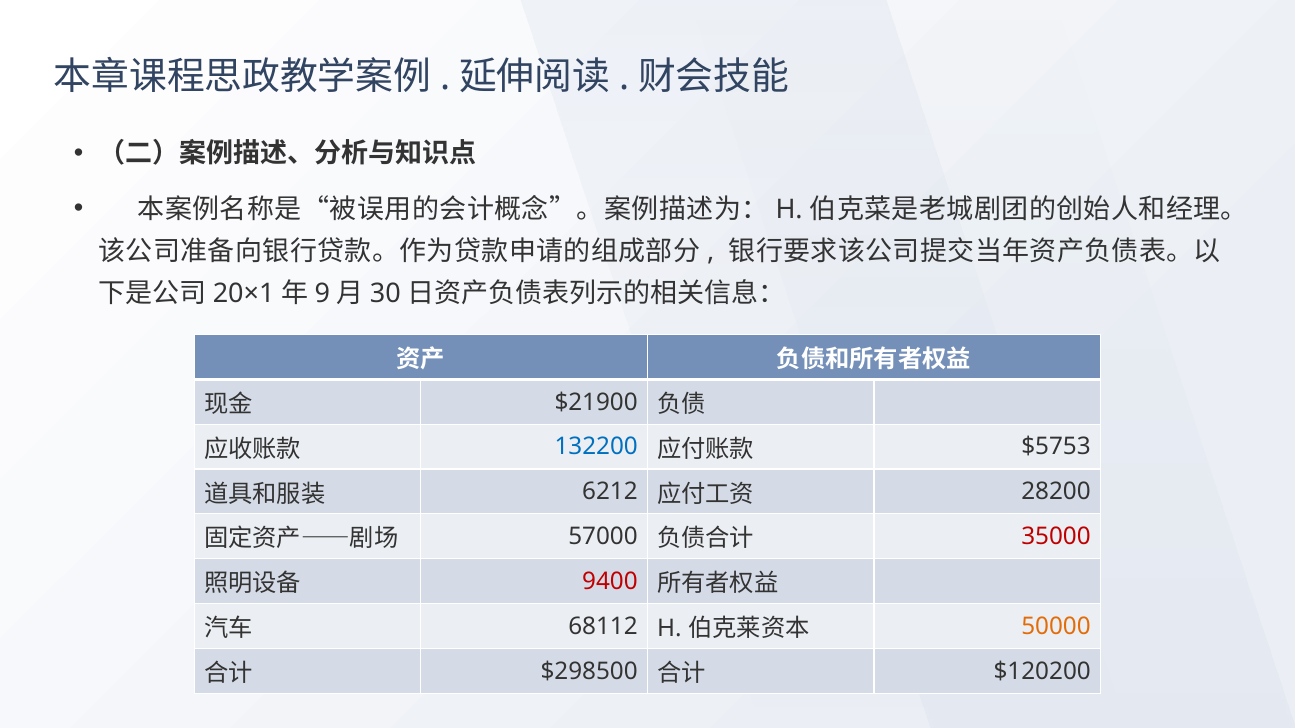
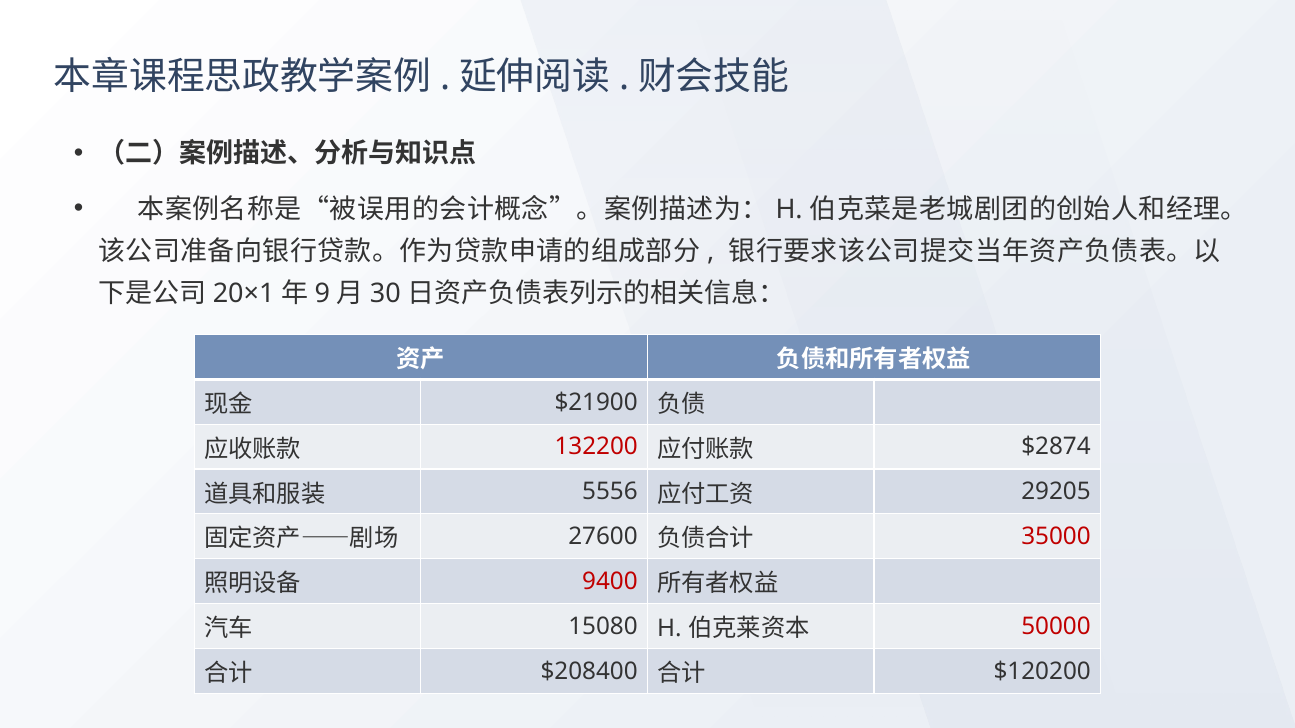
132200 colour: blue -> red
$5753: $5753 -> $2874
6212: 6212 -> 5556
28200: 28200 -> 29205
57000: 57000 -> 27600
68112: 68112 -> 15080
50000 colour: orange -> red
$298500: $298500 -> $208400
